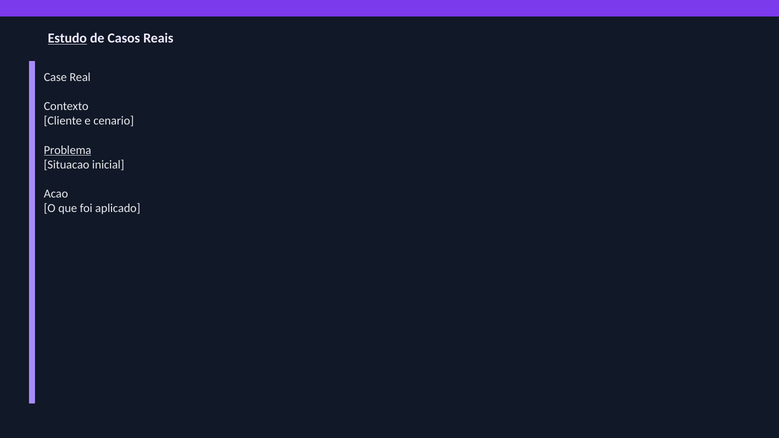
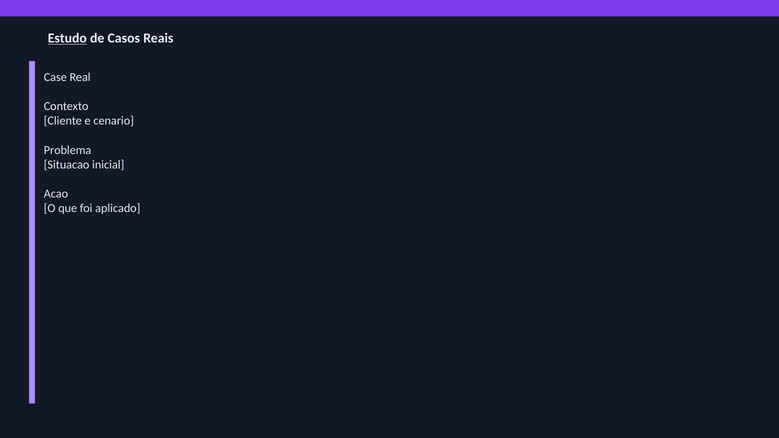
Problema underline: present -> none
